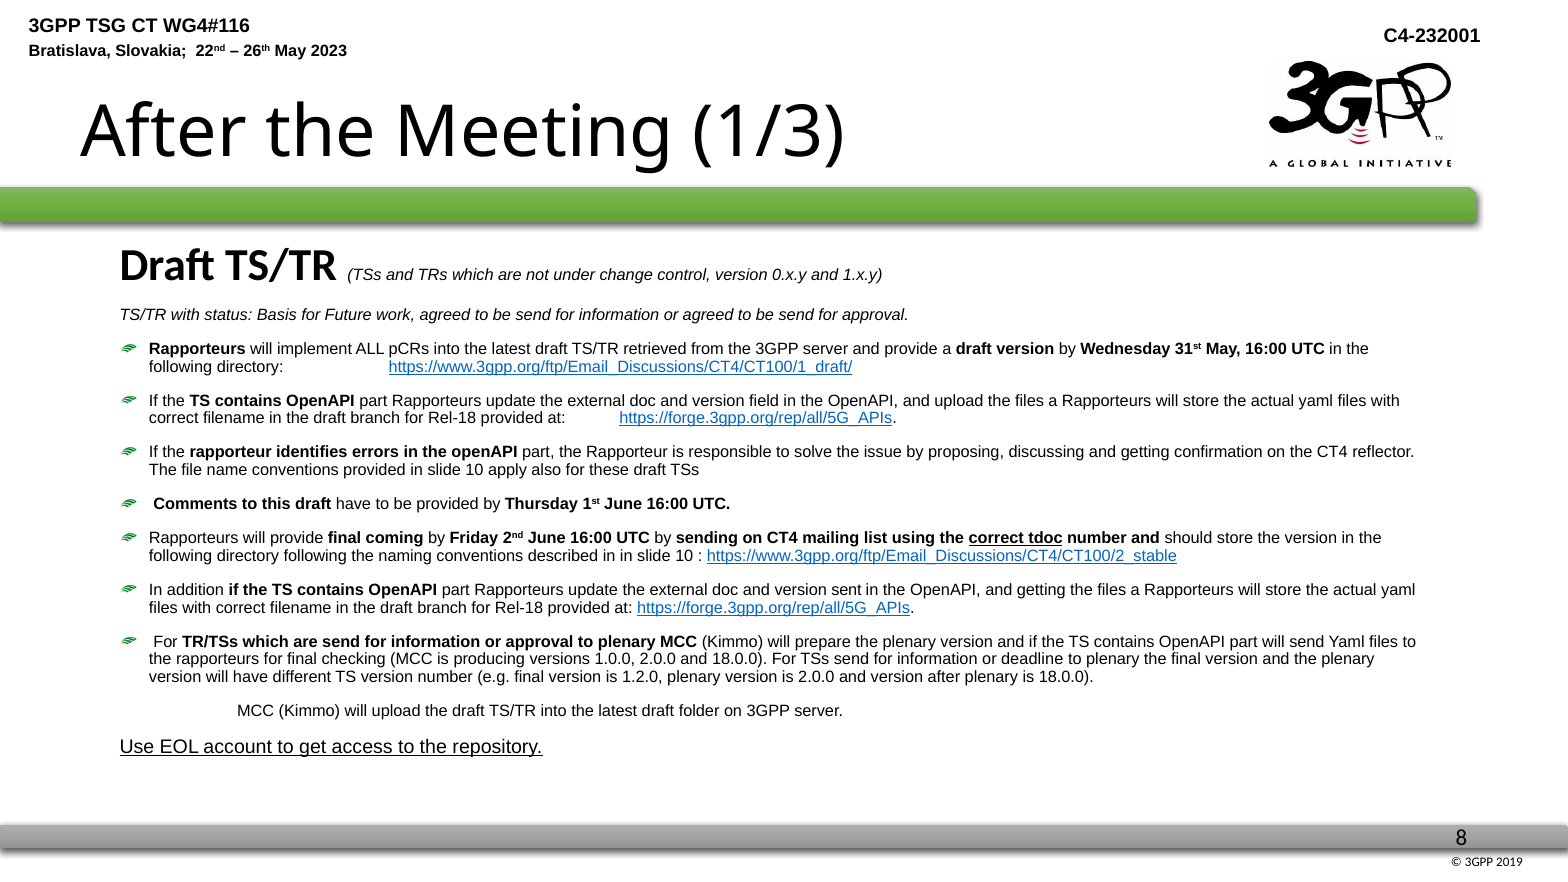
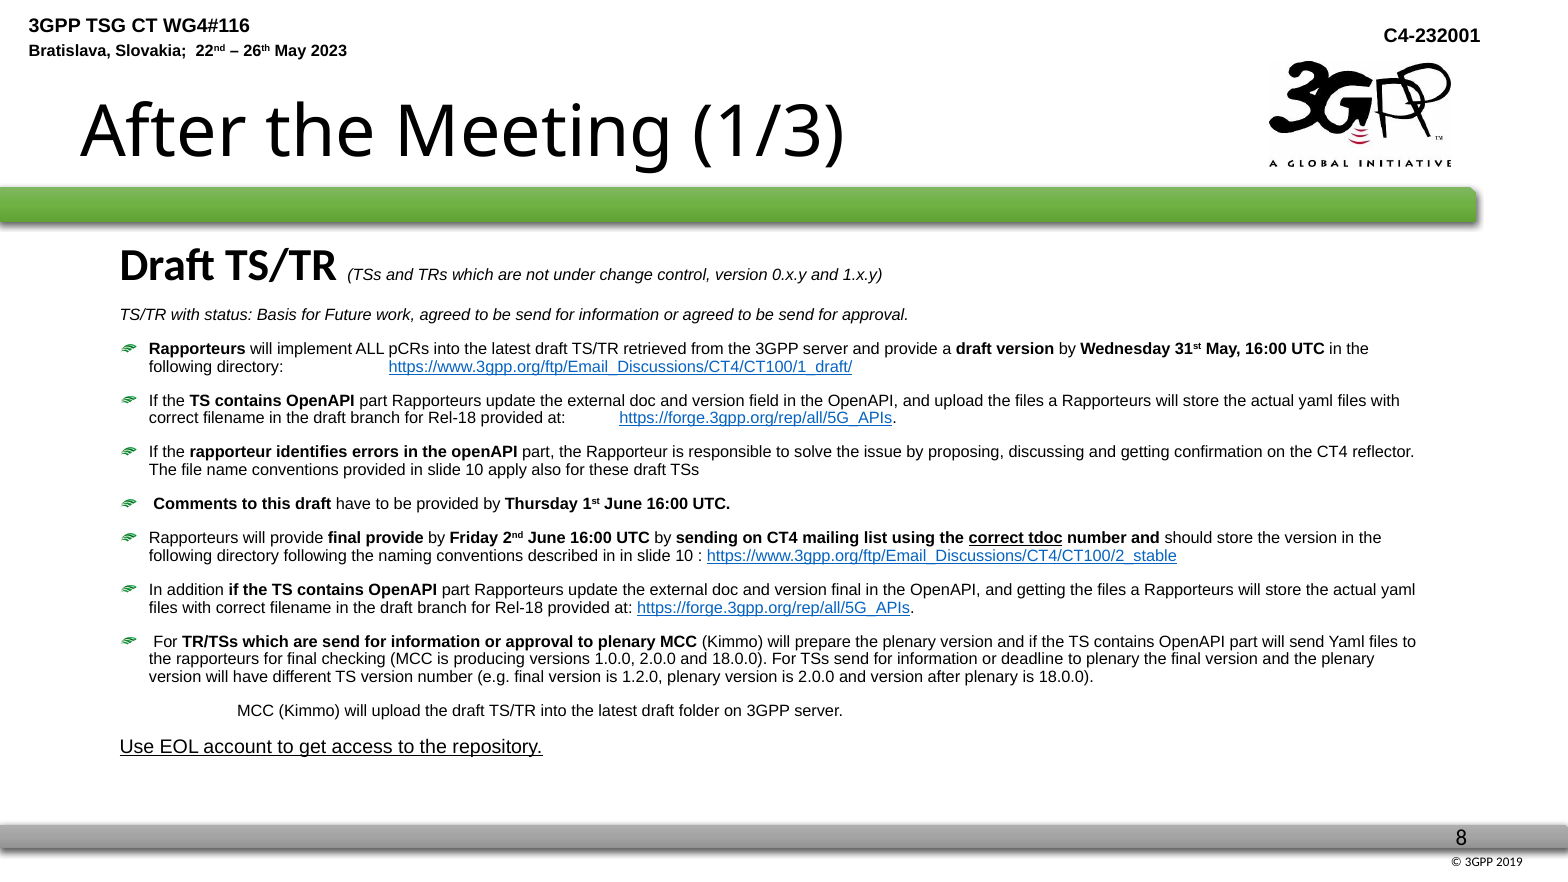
final coming: coming -> provide
version sent: sent -> final
